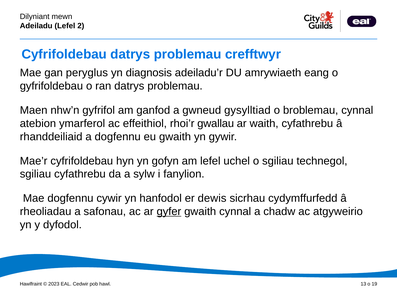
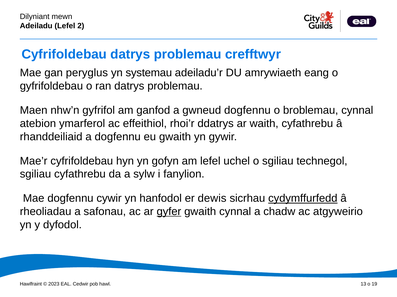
diagnosis: diagnosis -> systemau
gwneud gysylltiad: gysylltiad -> dogfennu
gwallau: gwallau -> ddatrys
cydymffurfedd underline: none -> present
